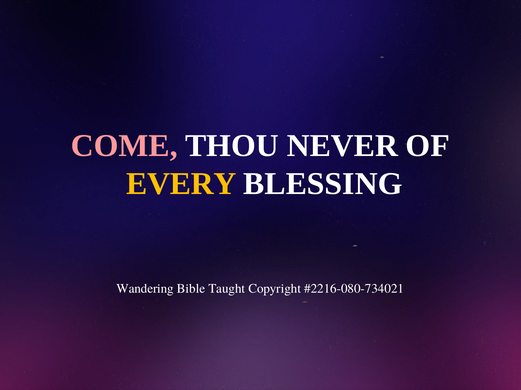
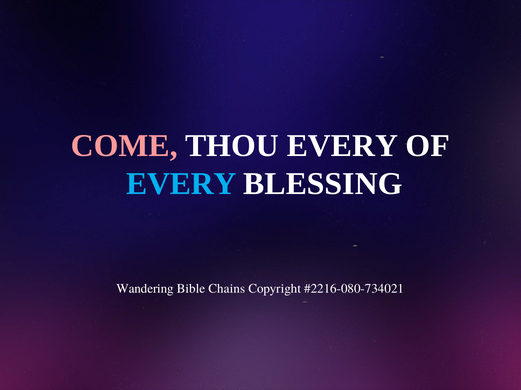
THOU NEVER: NEVER -> EVERY
EVERY at (181, 184) colour: yellow -> light blue
Taught: Taught -> Chains
